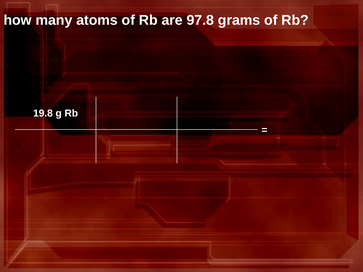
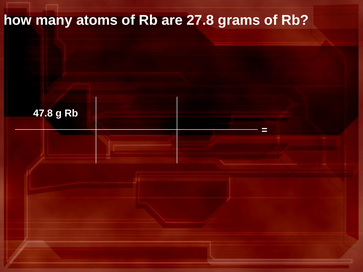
97.8: 97.8 -> 27.8
19.8: 19.8 -> 47.8
